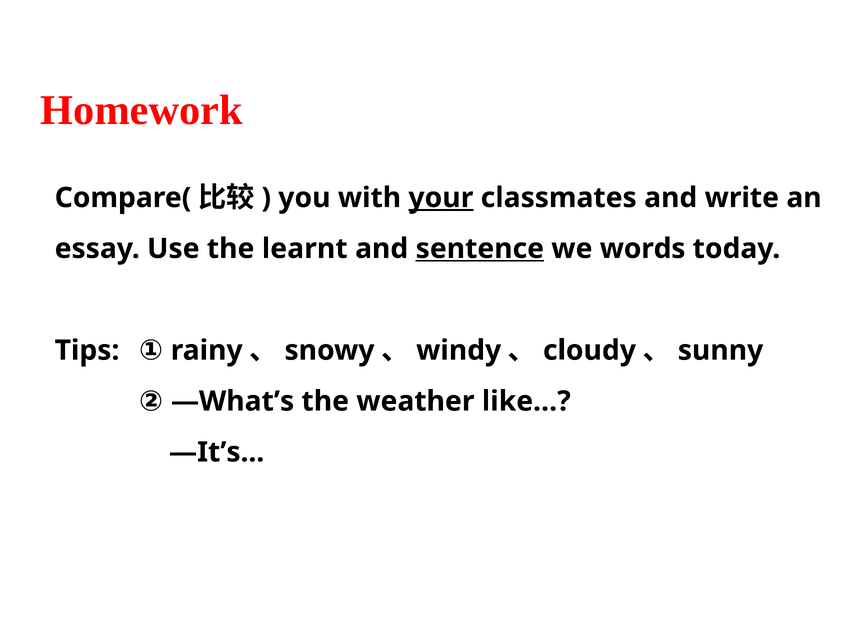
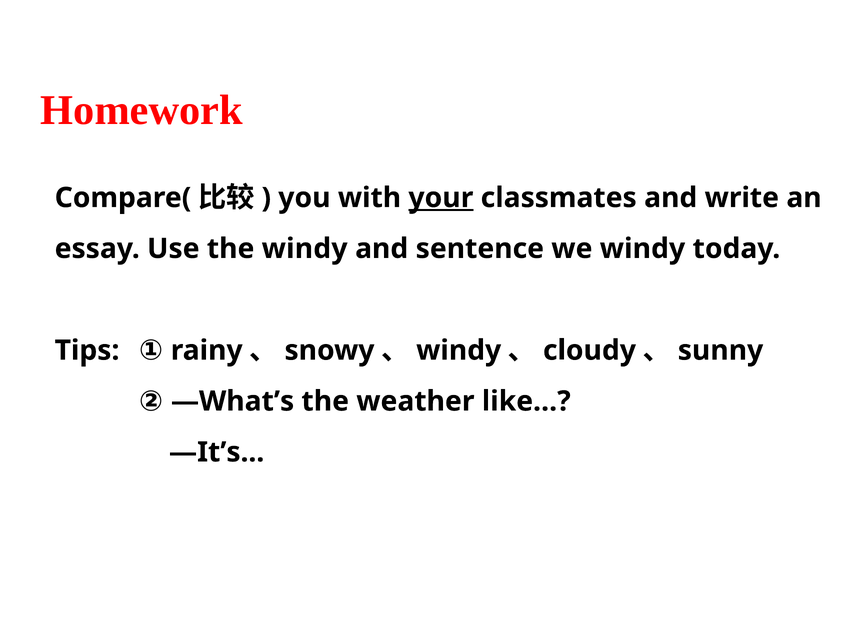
the learnt: learnt -> windy
sentence underline: present -> none
we words: words -> windy
